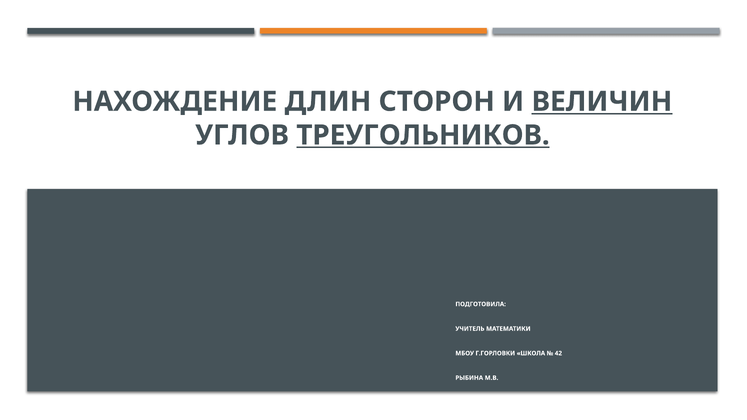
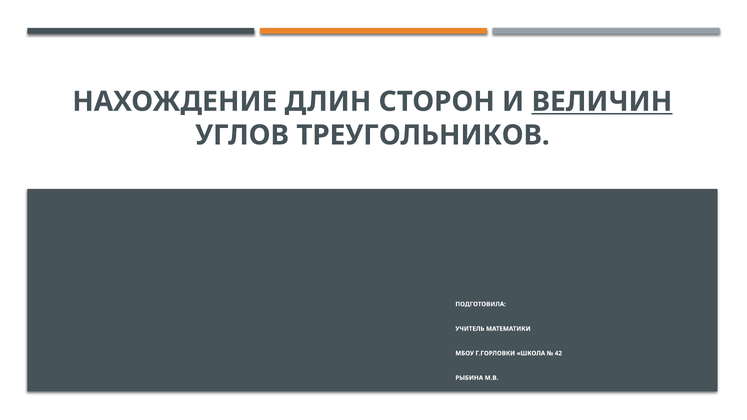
ТРЕУГОЛЬНИКОВ underline: present -> none
